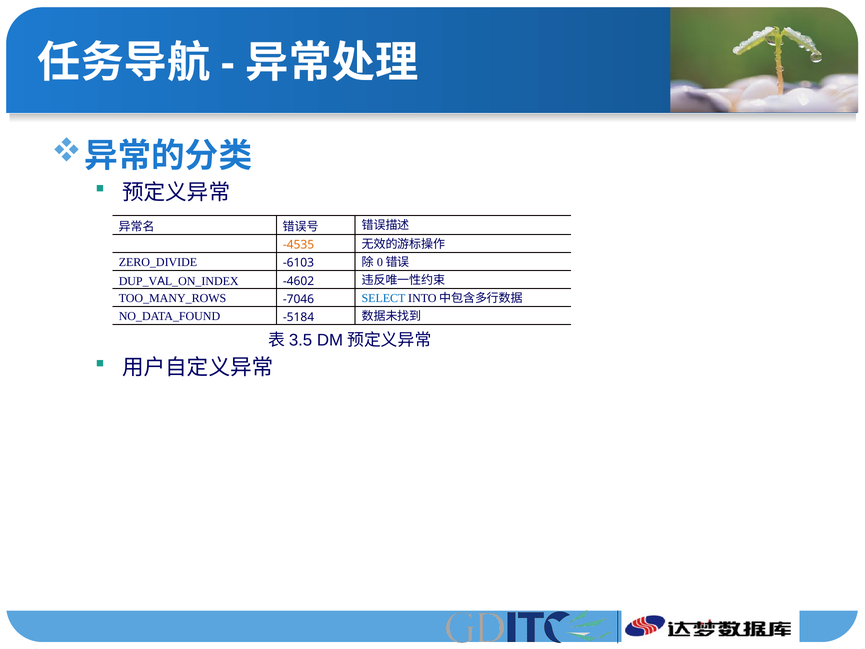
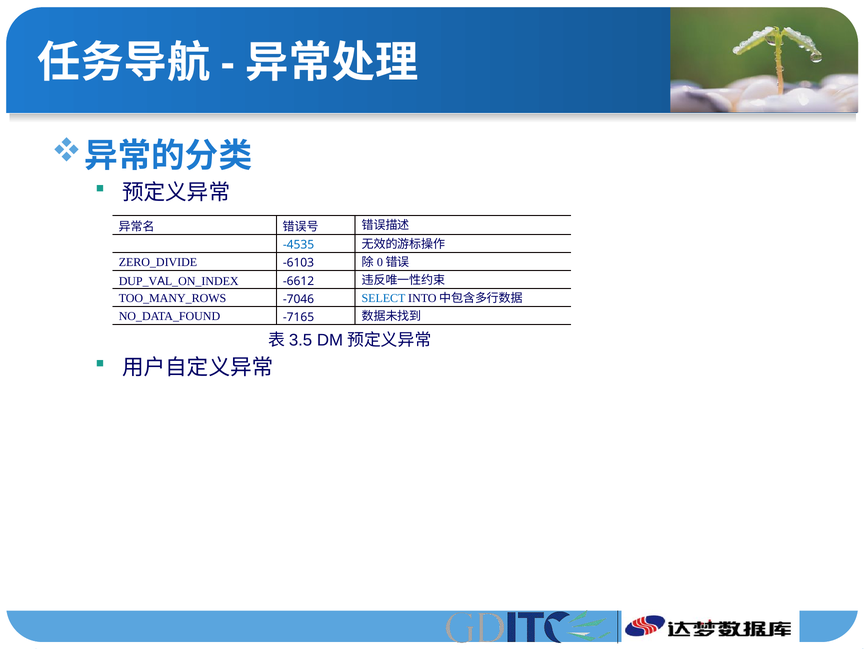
-4535 colour: orange -> blue
-4602: -4602 -> -6612
-5184: -5184 -> -7165
